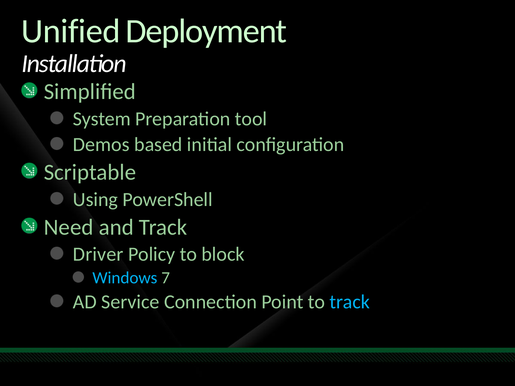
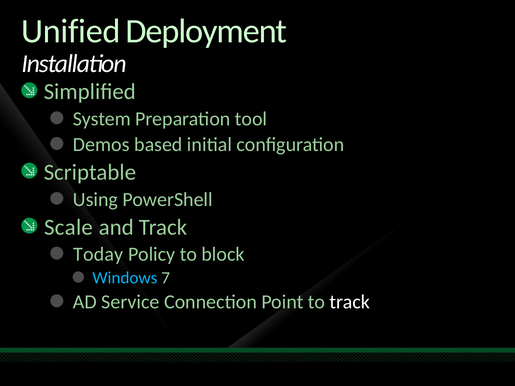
Need: Need -> Scale
Driver: Driver -> Today
track at (350, 302) colour: light blue -> white
